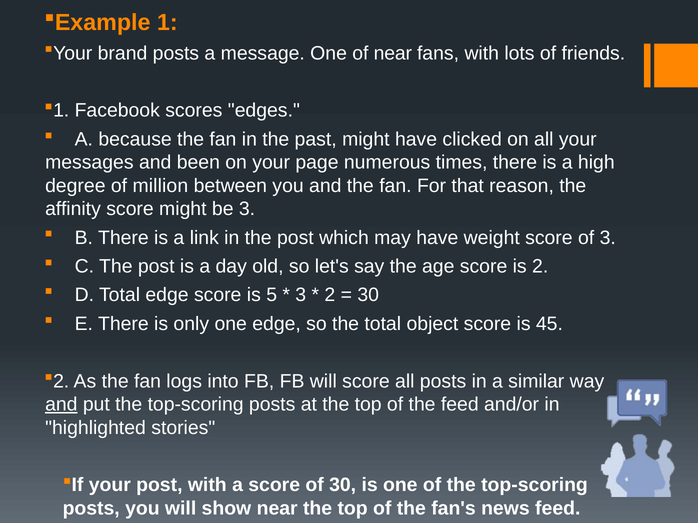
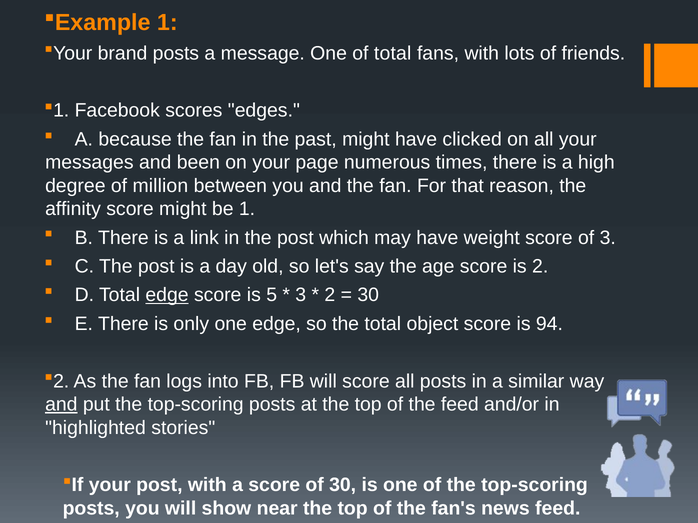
of near: near -> total
be 3: 3 -> 1
edge at (167, 295) underline: none -> present
45: 45 -> 94
